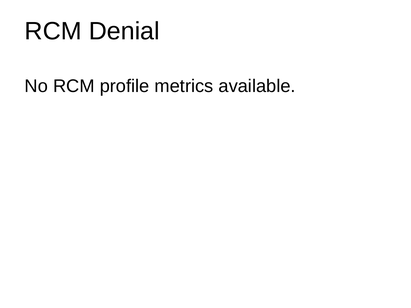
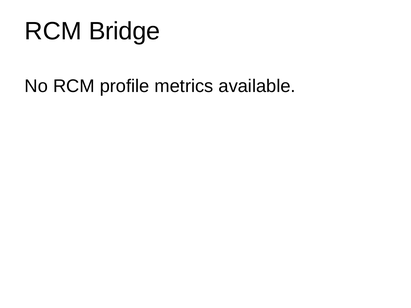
Denial: Denial -> Bridge
